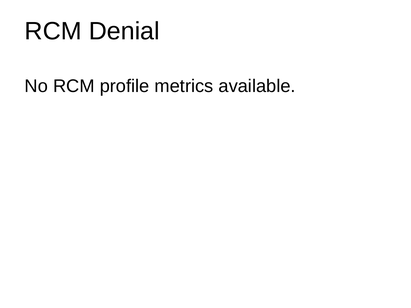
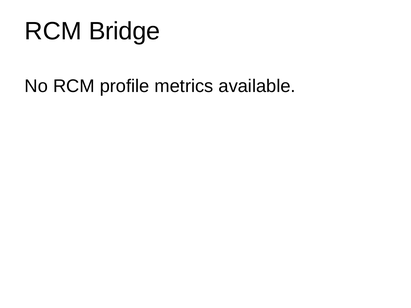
Denial: Denial -> Bridge
